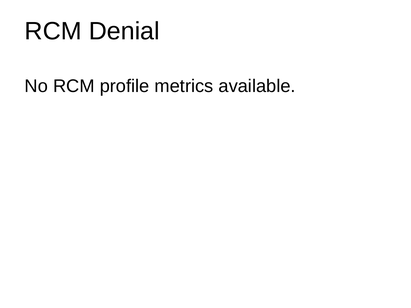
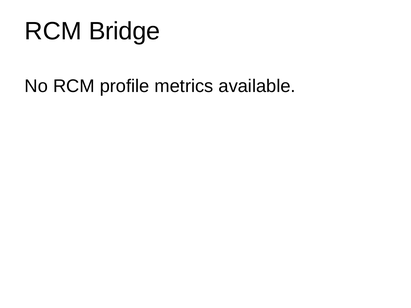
Denial: Denial -> Bridge
